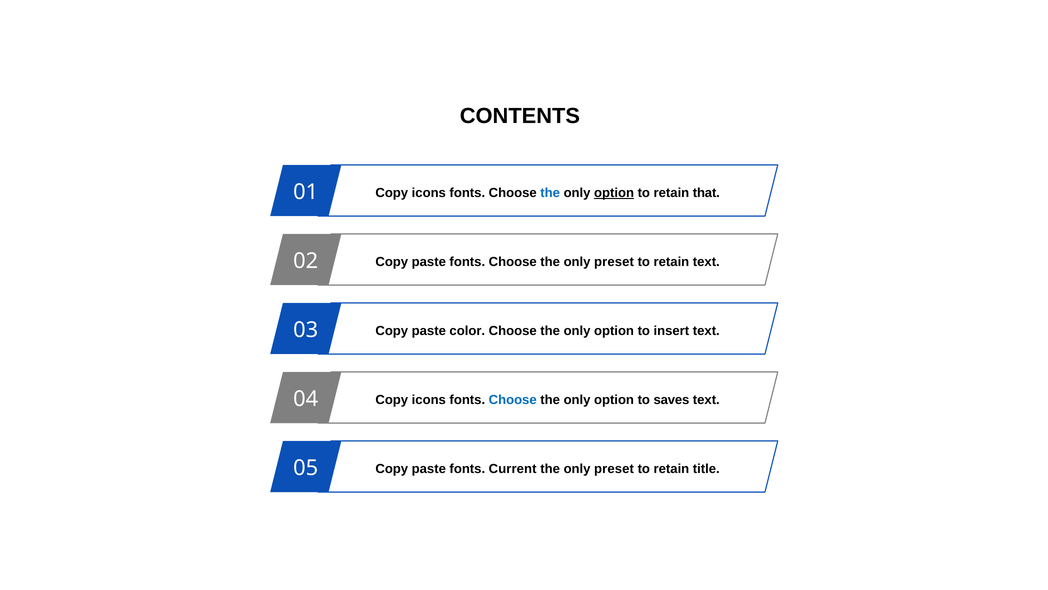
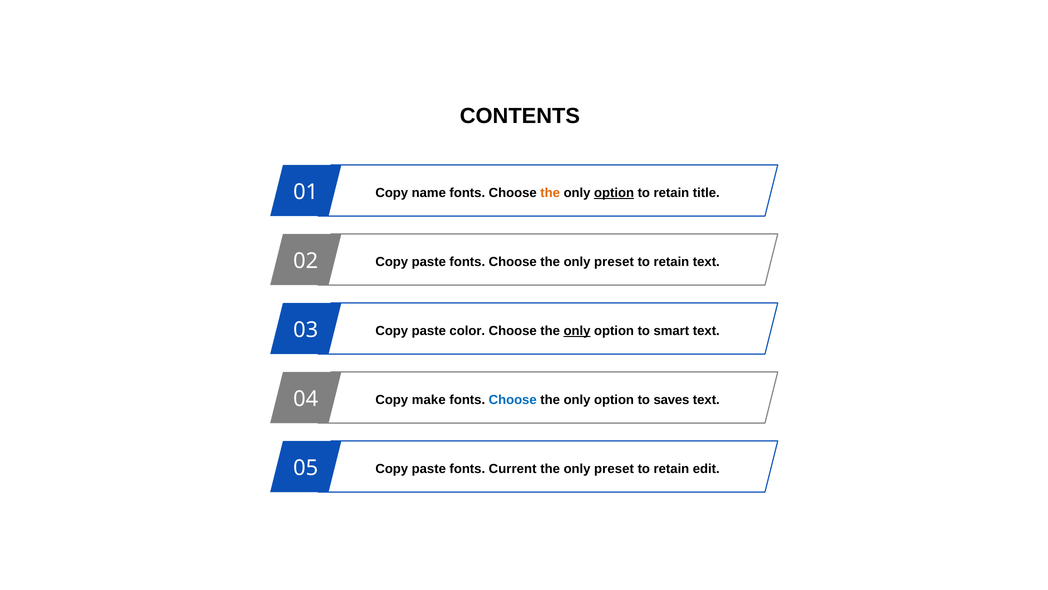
01 Copy icons: icons -> name
the at (550, 193) colour: blue -> orange
that: that -> title
only at (577, 331) underline: none -> present
insert: insert -> smart
04 Copy icons: icons -> make
title: title -> edit
